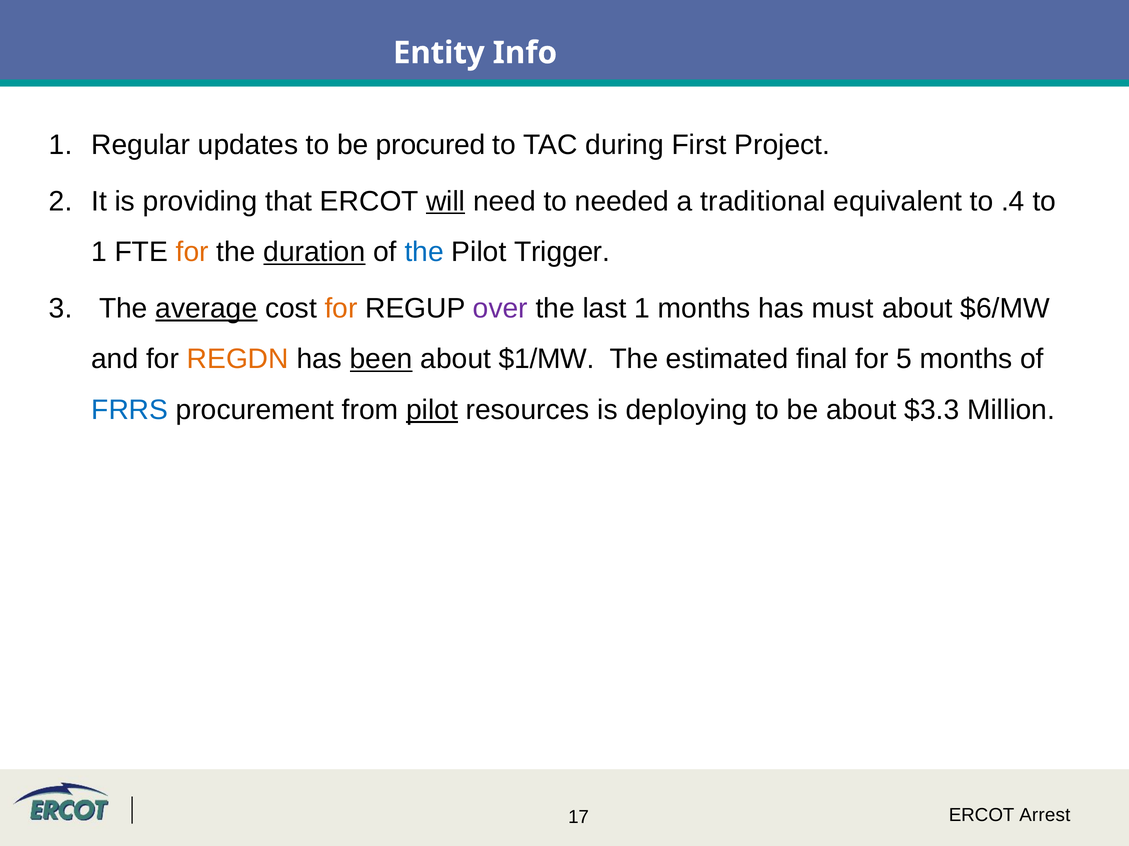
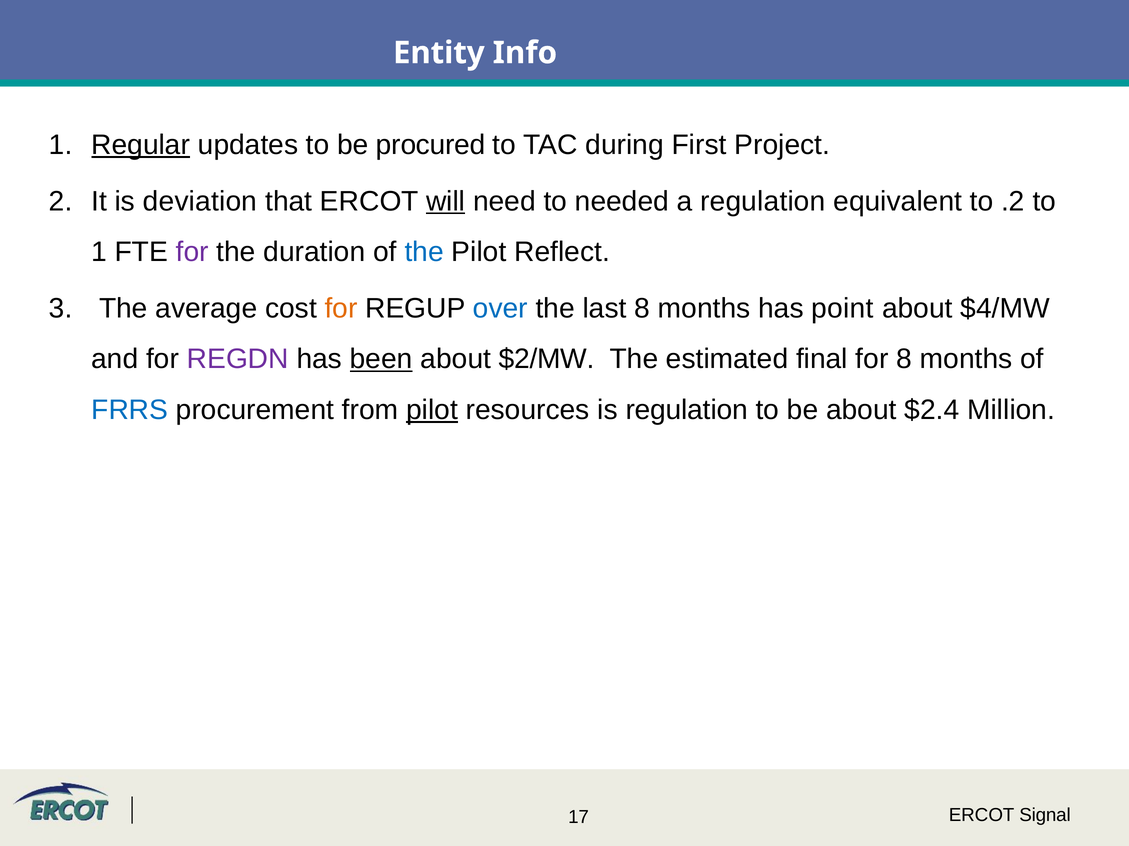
Regular underline: none -> present
providing: providing -> deviation
a traditional: traditional -> regulation
.4: .4 -> .2
for at (192, 252) colour: orange -> purple
duration underline: present -> none
Trigger: Trigger -> Reflect
average underline: present -> none
over colour: purple -> blue
last 1: 1 -> 8
must: must -> point
$6/MW: $6/MW -> $4/MW
REGDN colour: orange -> purple
$1/MW: $1/MW -> $2/MW
for 5: 5 -> 8
is deploying: deploying -> regulation
$3.3: $3.3 -> $2.4
Arrest: Arrest -> Signal
